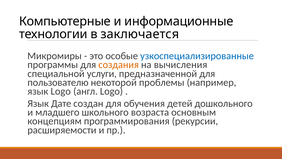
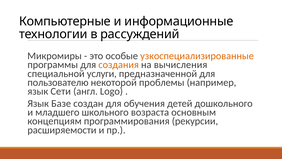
заключается: заключается -> рассуждений
узкоспециализированные colour: blue -> orange
язык Logo: Logo -> Сети
Дате: Дате -> Базе
